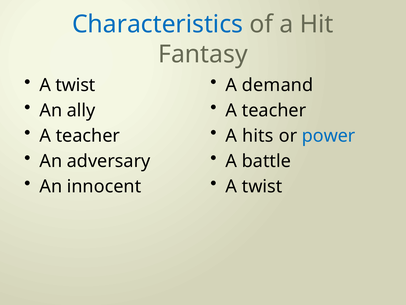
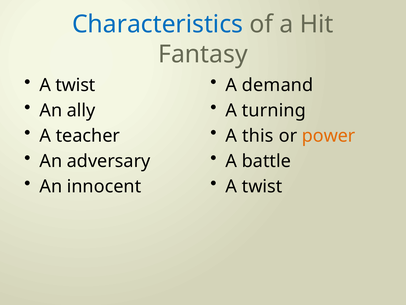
teacher at (274, 110): teacher -> turning
hits: hits -> this
power colour: blue -> orange
